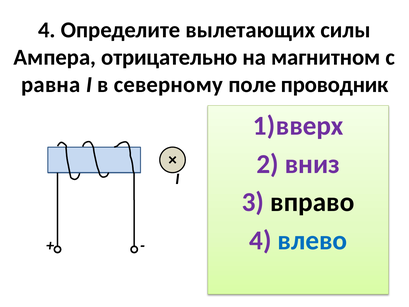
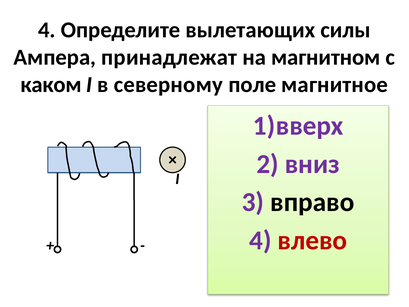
отрицательно: отрицательно -> принадлежат
равна: равна -> каком
проводник: проводник -> магнитное
влево colour: blue -> red
